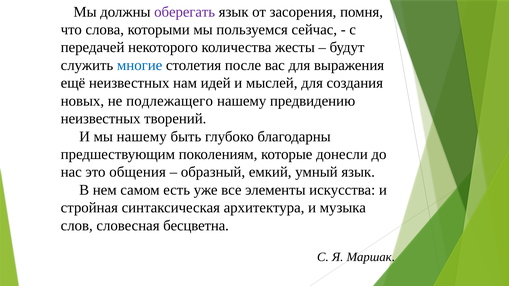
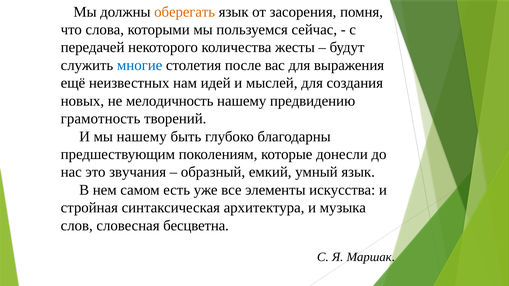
оберегать colour: purple -> orange
подлежащего: подлежащего -> мелодичность
неизвестных at (101, 119): неизвестных -> грамотность
общения: общения -> звучания
